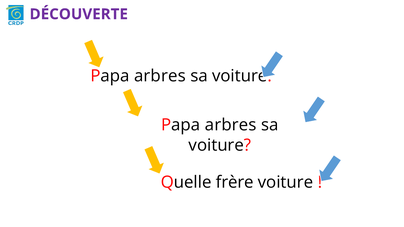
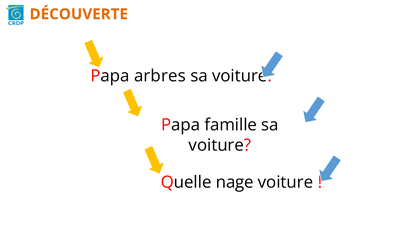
DÉCOUVERTE colour: purple -> orange
arbres at (231, 125): arbres -> famille
frère: frère -> nage
